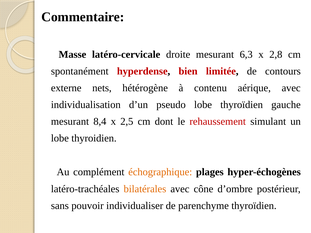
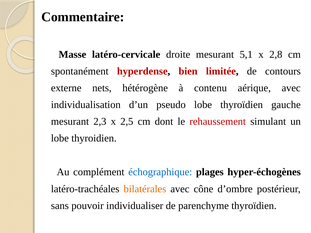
6,3: 6,3 -> 5,1
8,4: 8,4 -> 2,3
échographique colour: orange -> blue
